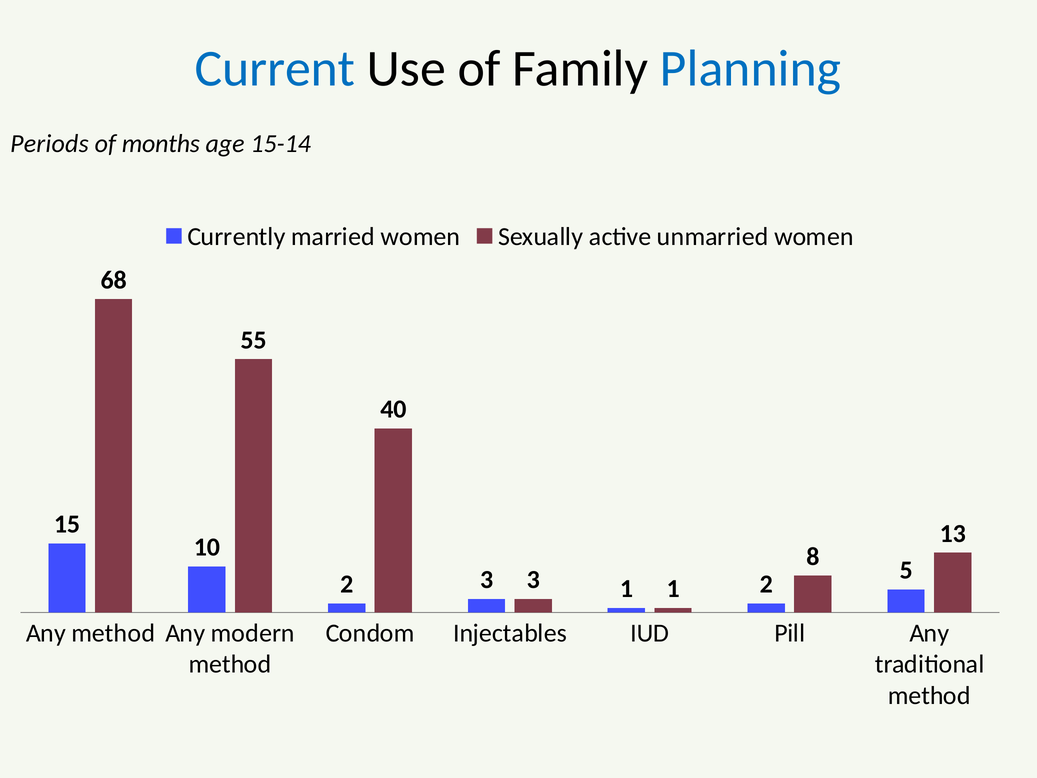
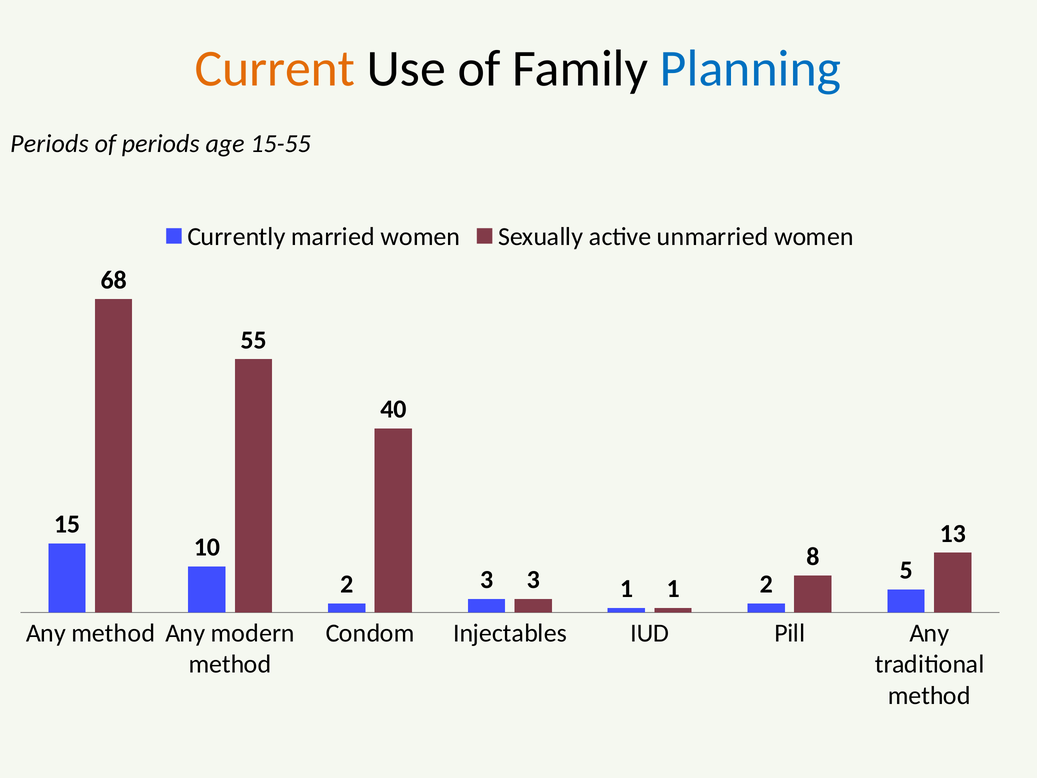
Current colour: blue -> orange
of months: months -> periods
15-14: 15-14 -> 15-55
